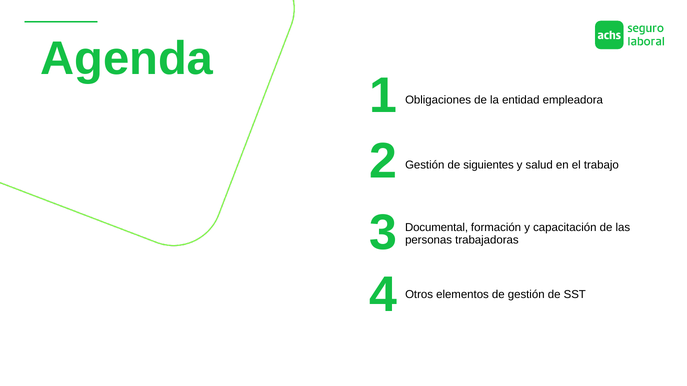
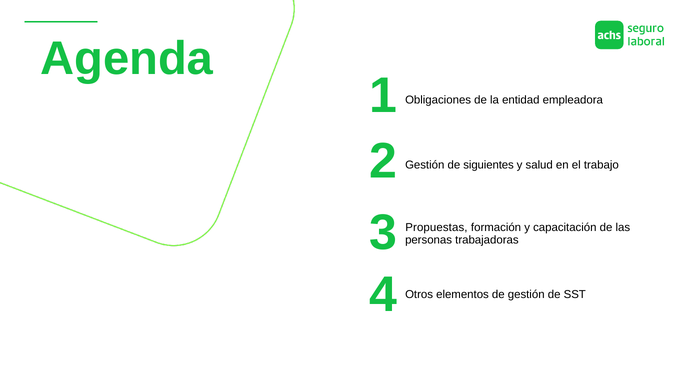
Documental: Documental -> Propuestas
